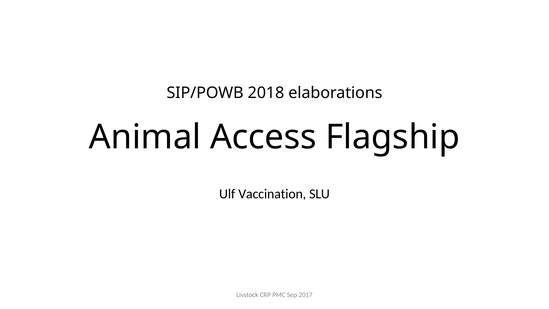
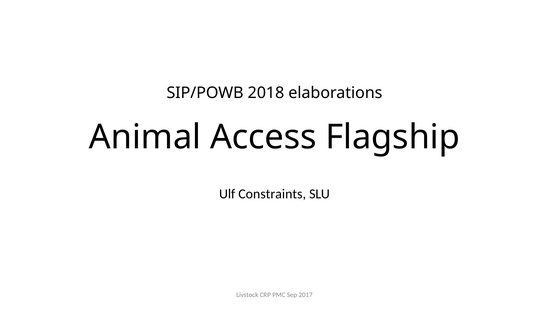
Vaccination: Vaccination -> Constraints
